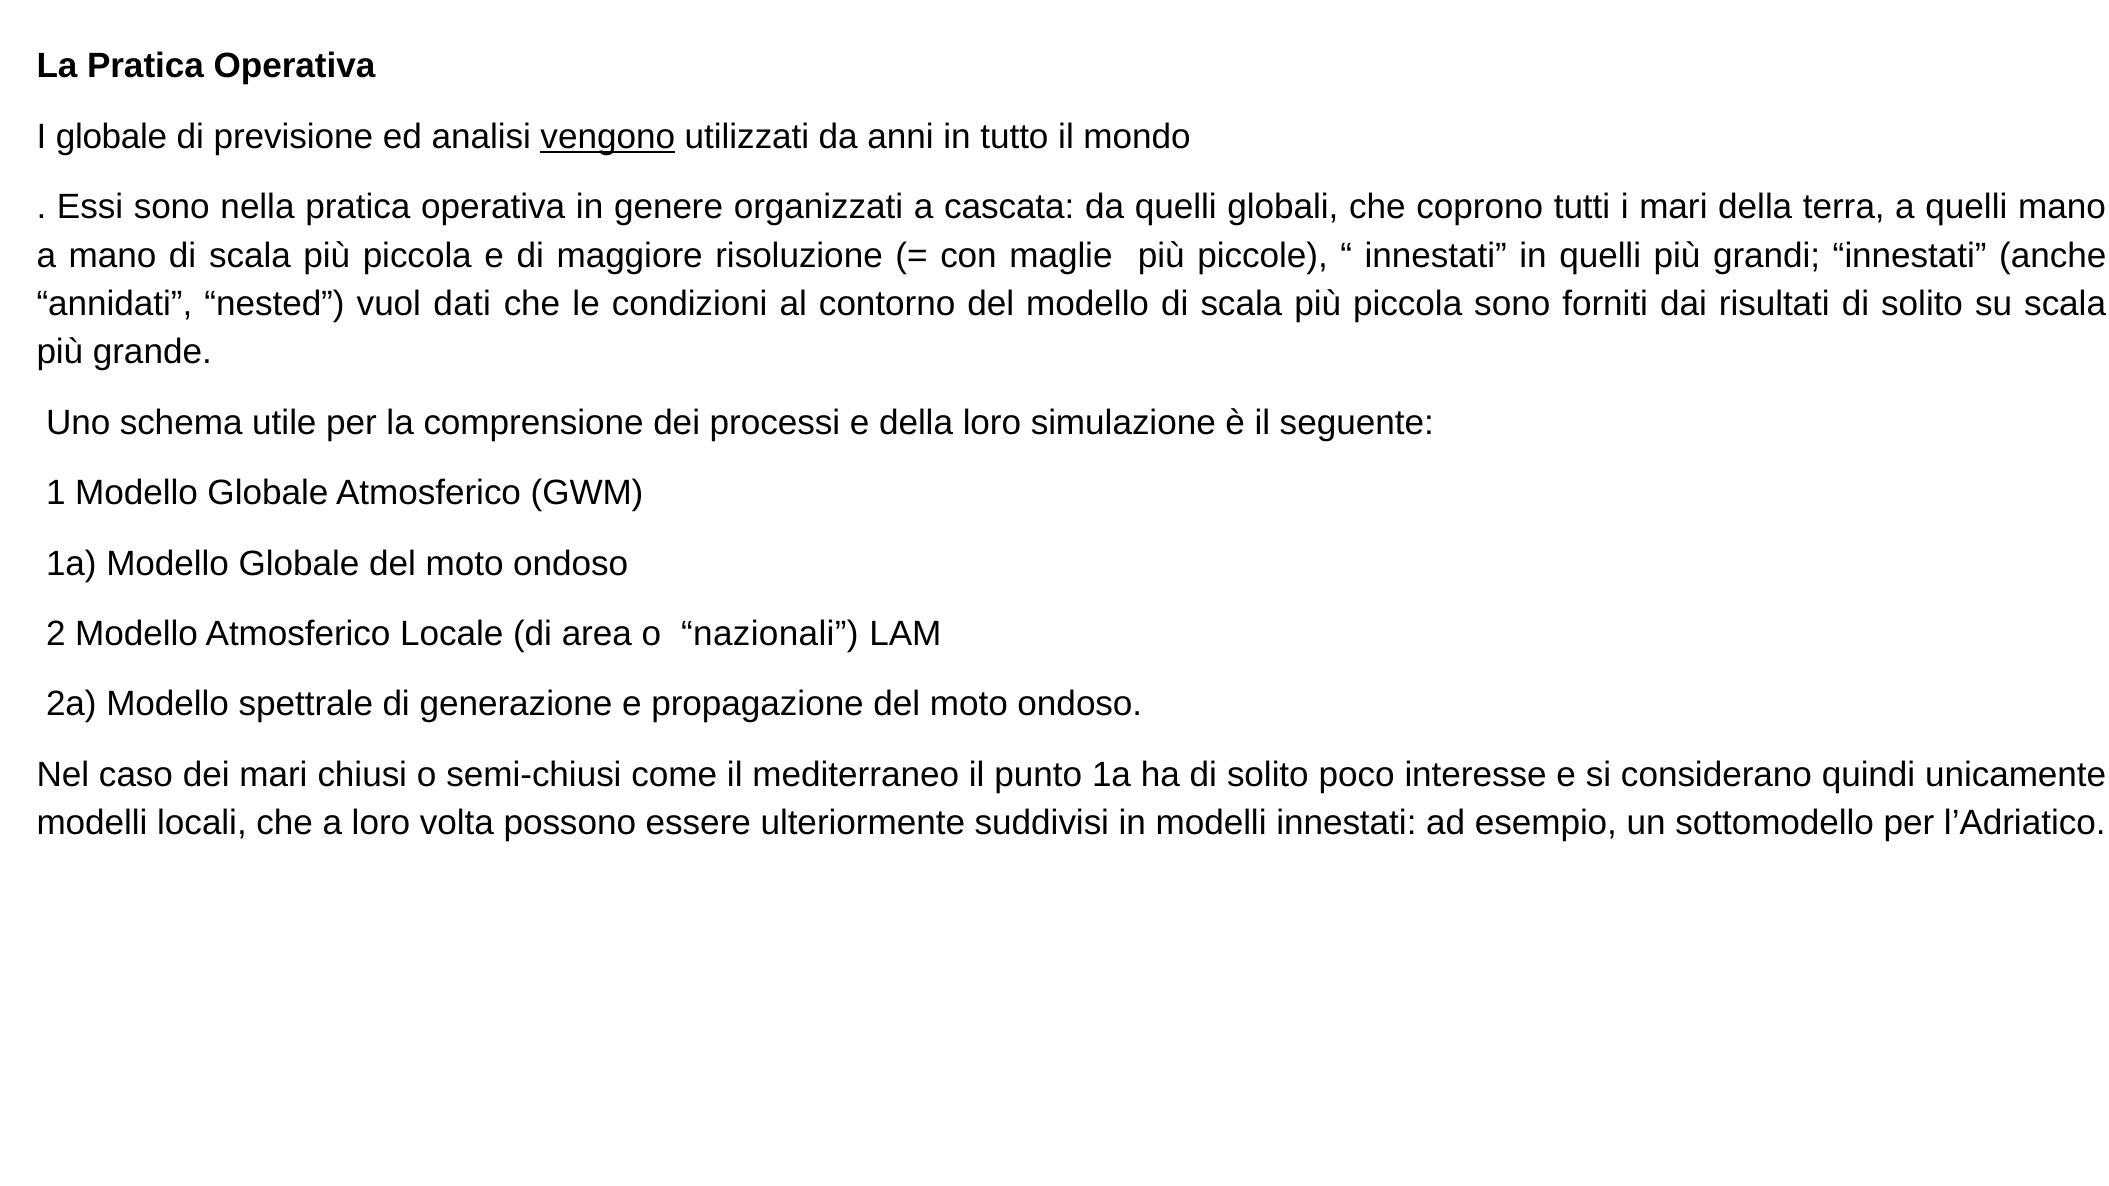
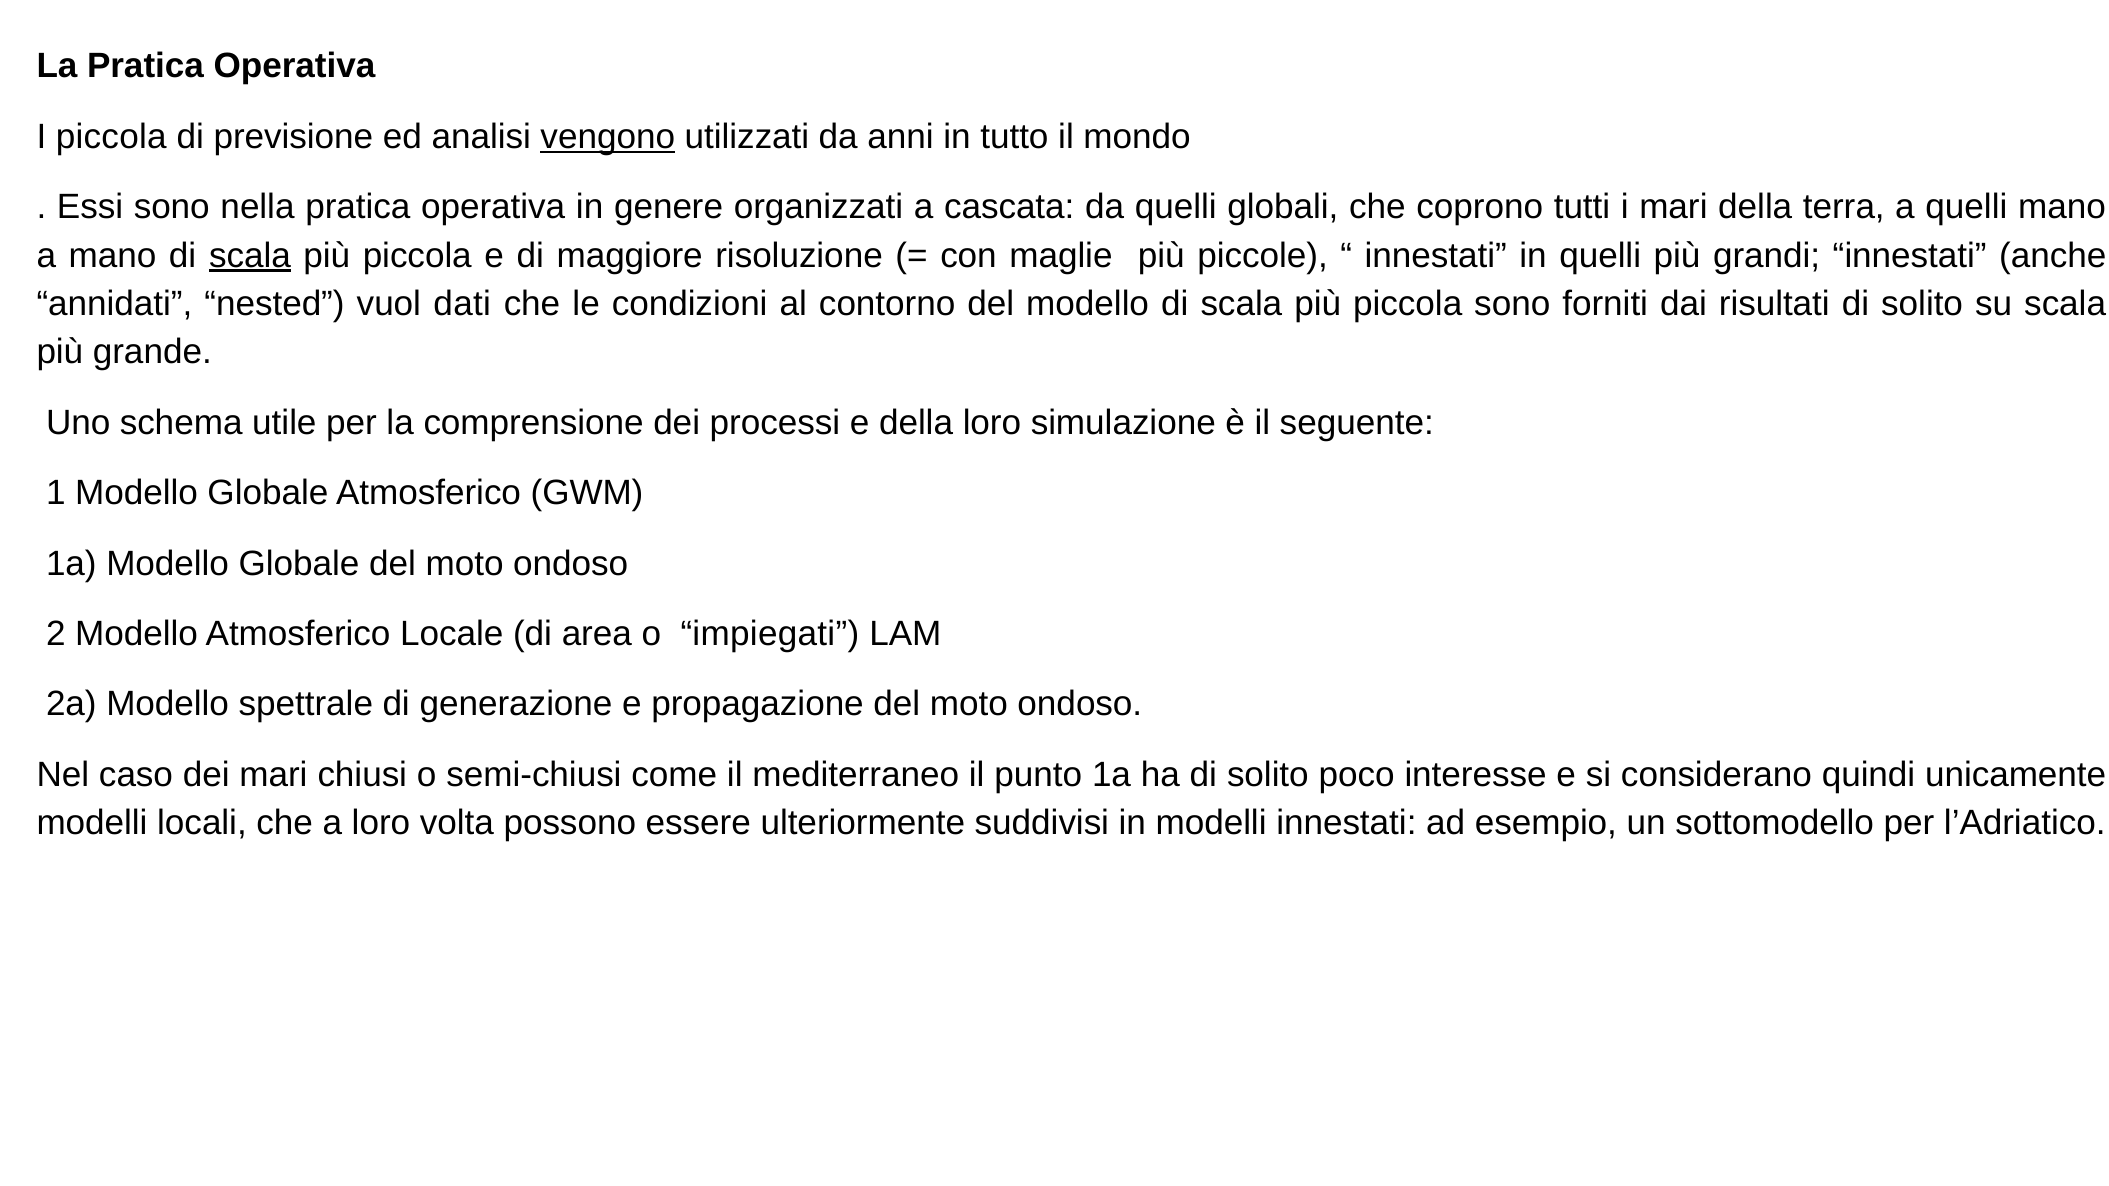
I globale: globale -> piccola
scala at (250, 255) underline: none -> present
nazionali: nazionali -> impiegati
